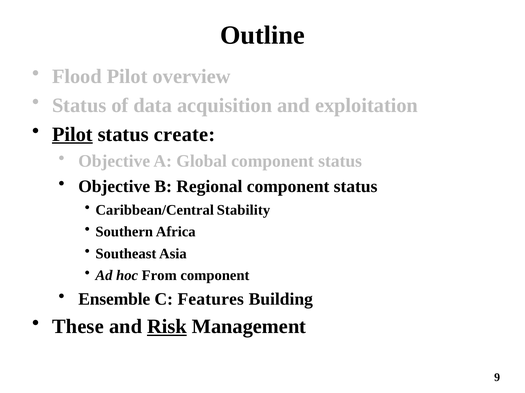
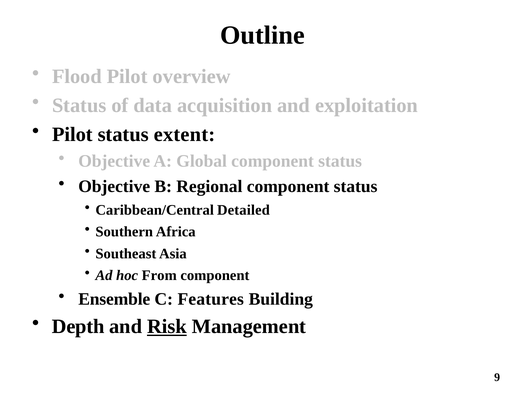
Pilot at (72, 135) underline: present -> none
create: create -> extent
Stability: Stability -> Detailed
These: These -> Depth
